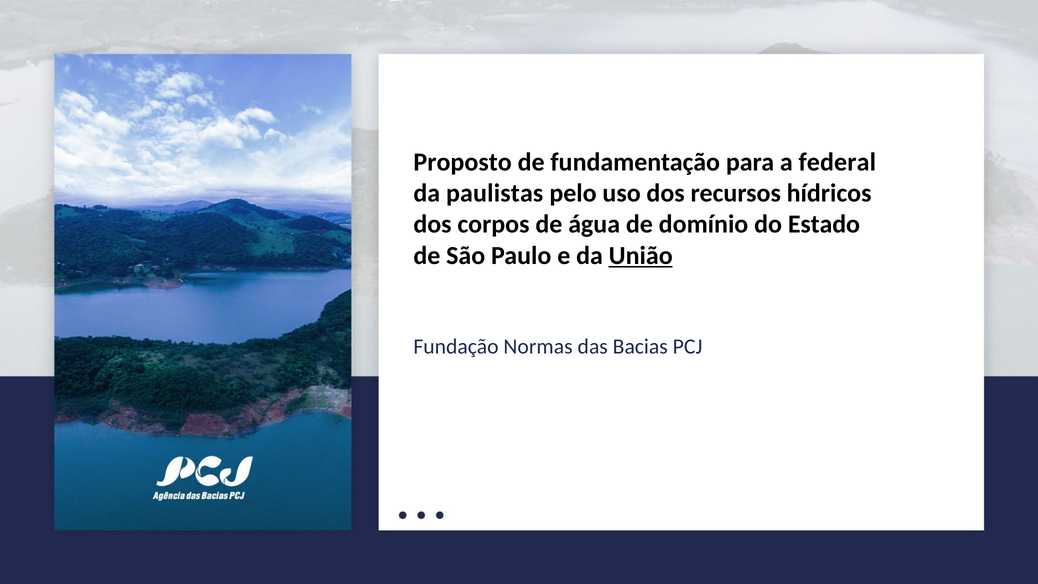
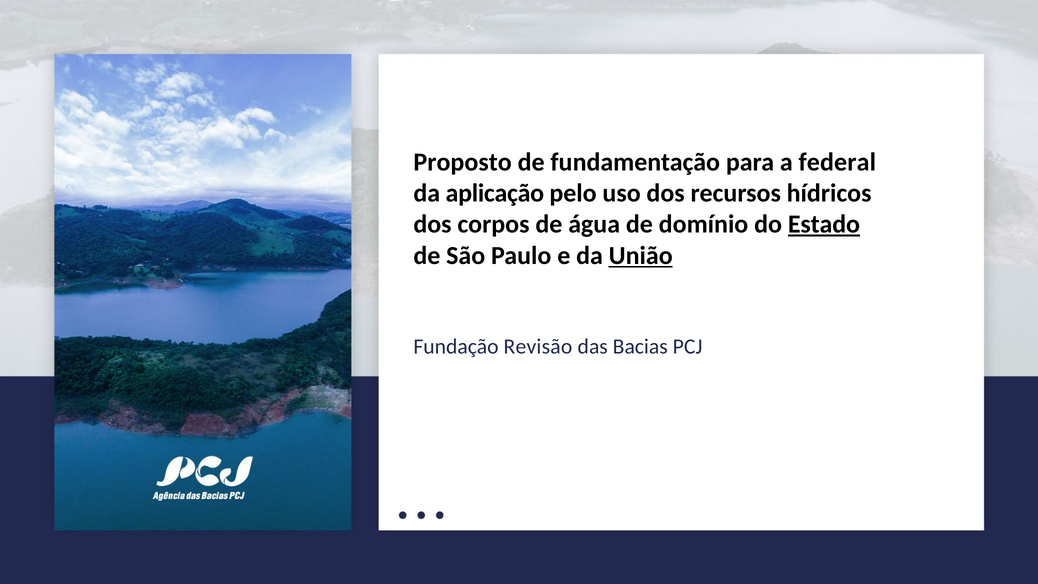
paulistas: paulistas -> aplicação
Estado underline: none -> present
Normas: Normas -> Revisão
